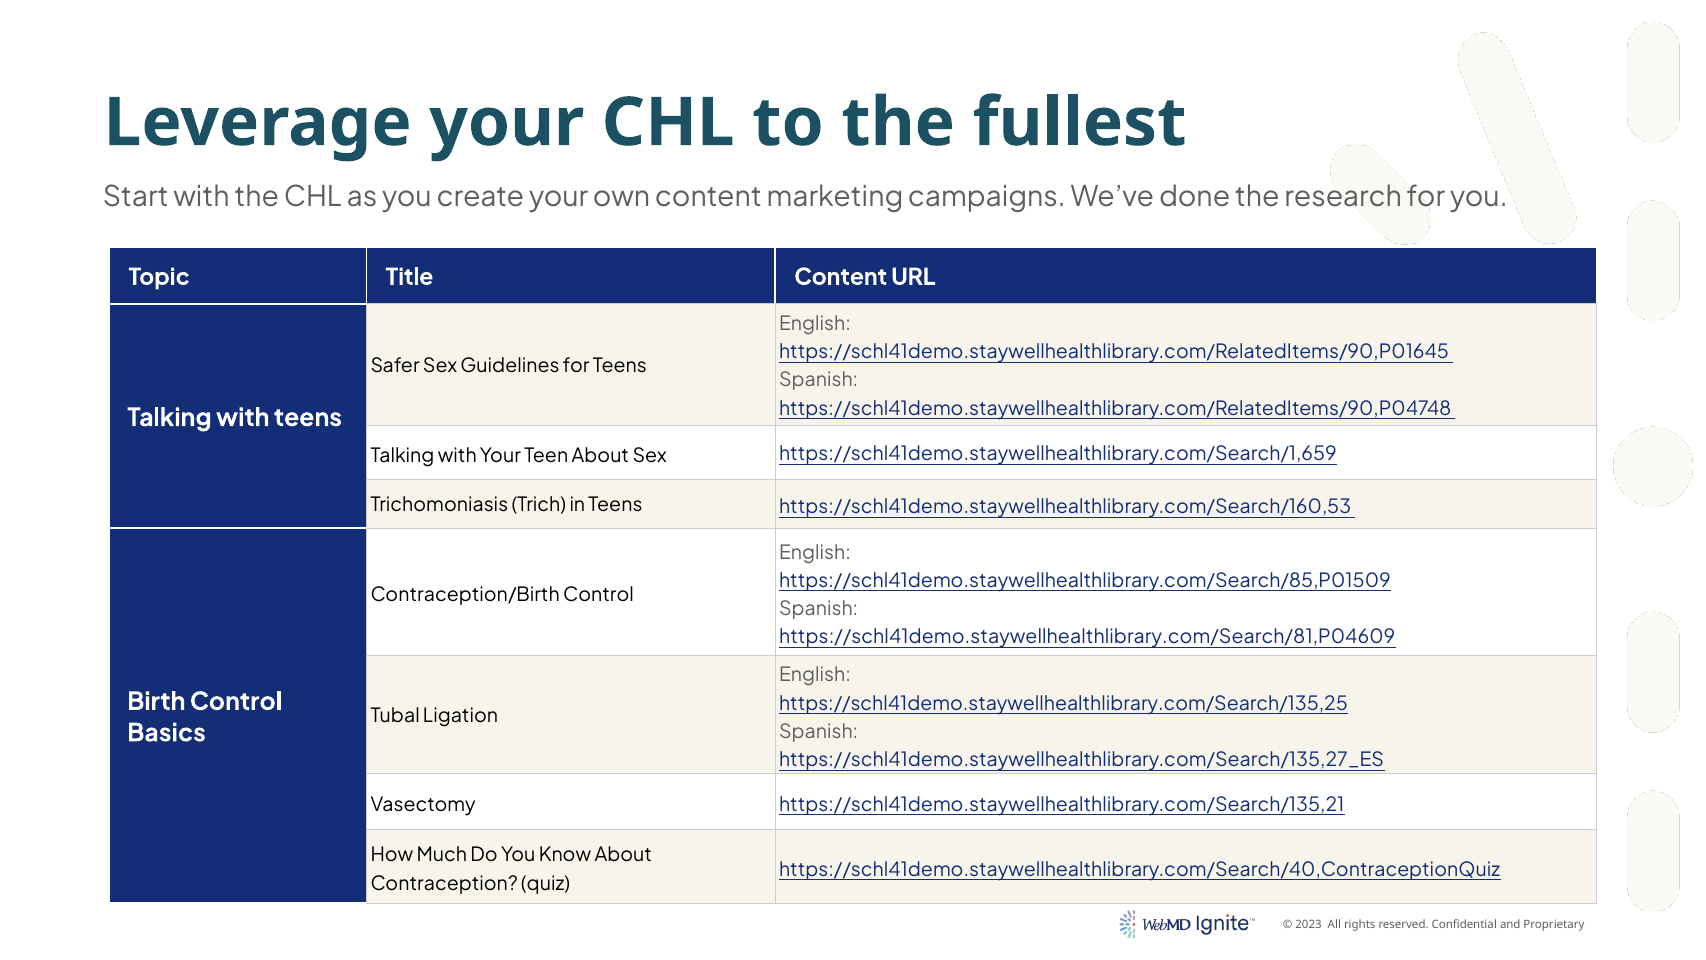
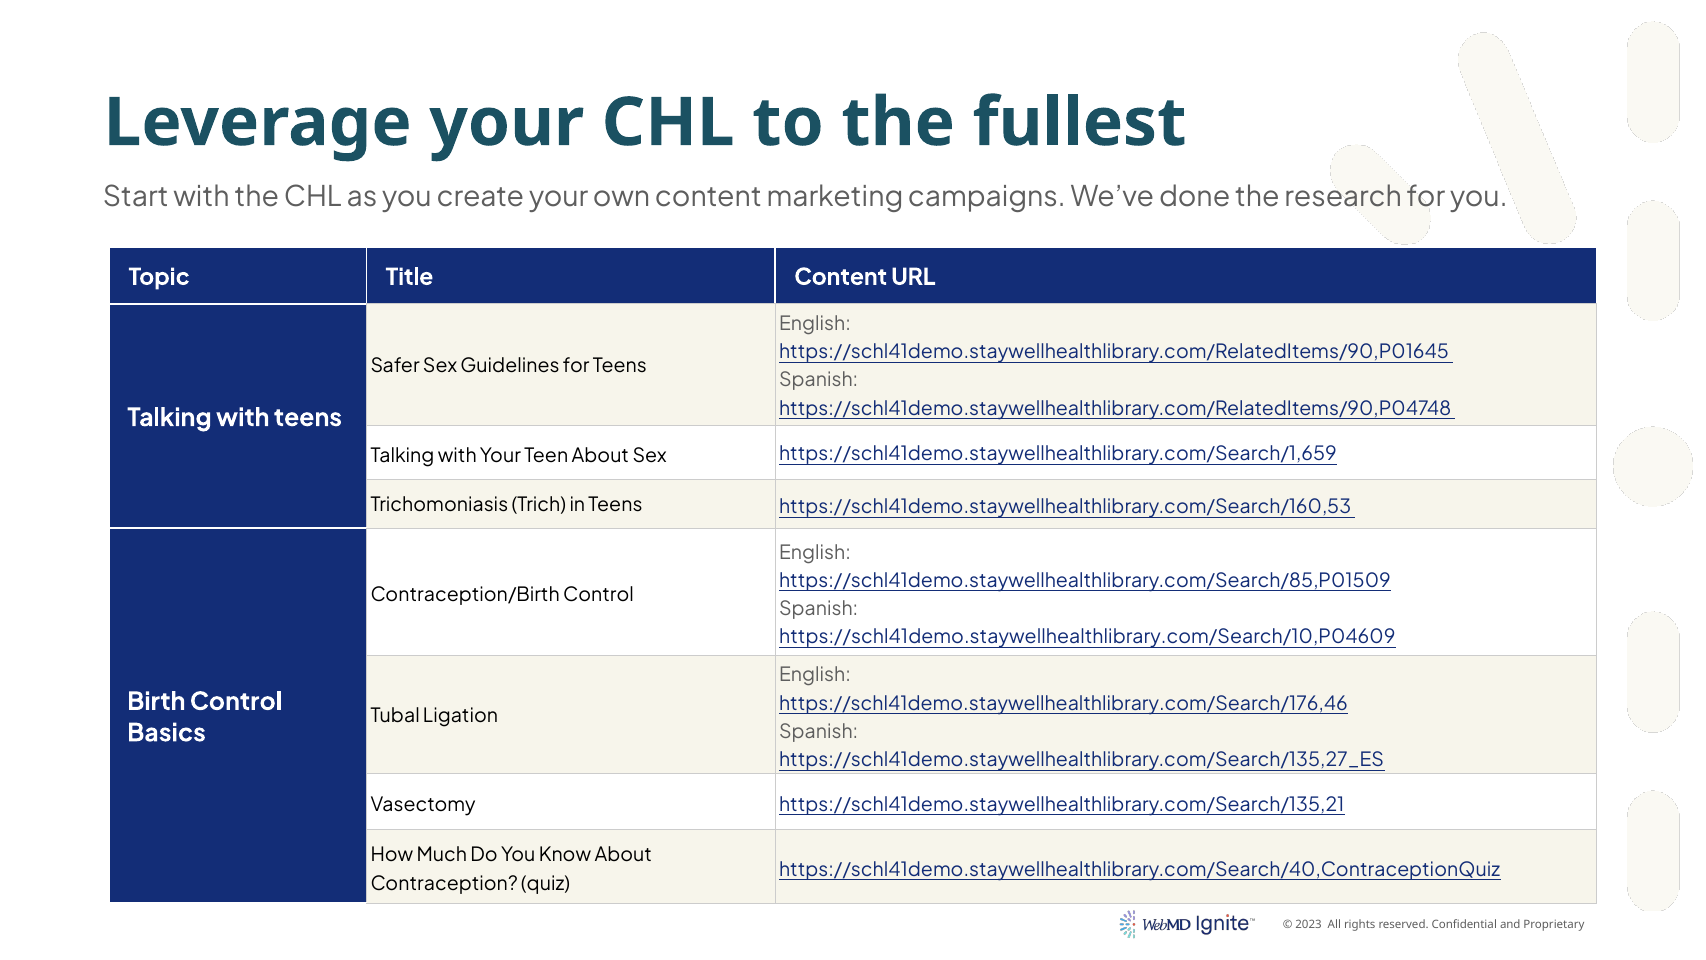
https://schl41demo.staywellhealthlibrary.com/Search/81,P04609: https://schl41demo.staywellhealthlibrary.com/Search/81,P04609 -> https://schl41demo.staywellhealthlibrary.com/Search/10,P04609
https://schl41demo.staywellhealthlibrary.com/Search/135,25: https://schl41demo.staywellhealthlibrary.com/Search/135,25 -> https://schl41demo.staywellhealthlibrary.com/Search/176,46
